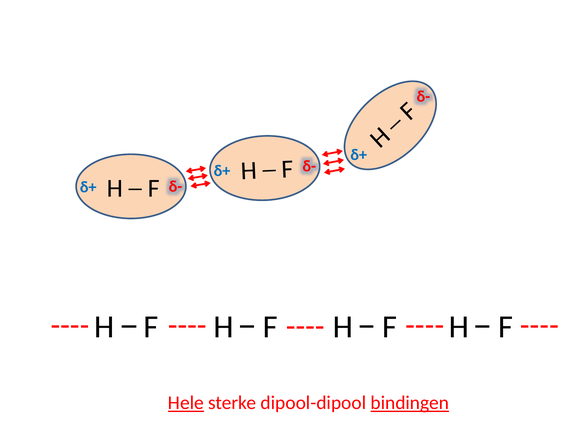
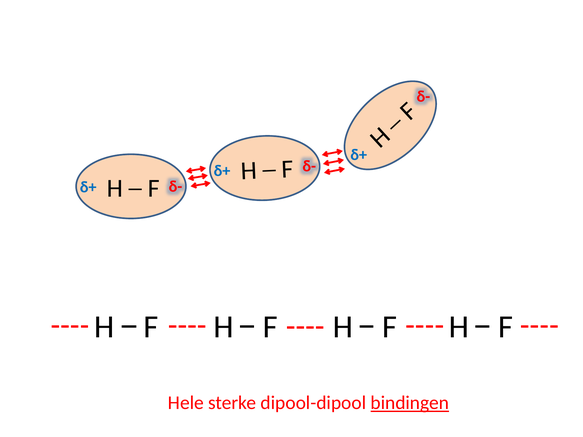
Hele underline: present -> none
